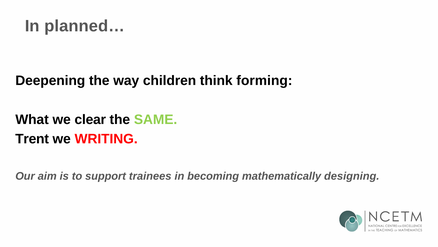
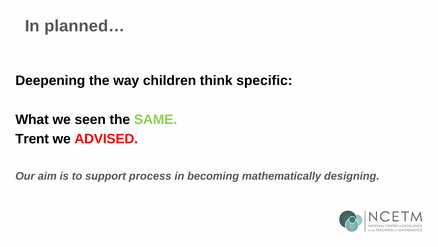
forming: forming -> specific
clear: clear -> seen
WRITING: WRITING -> ADVISED
trainees: trainees -> process
